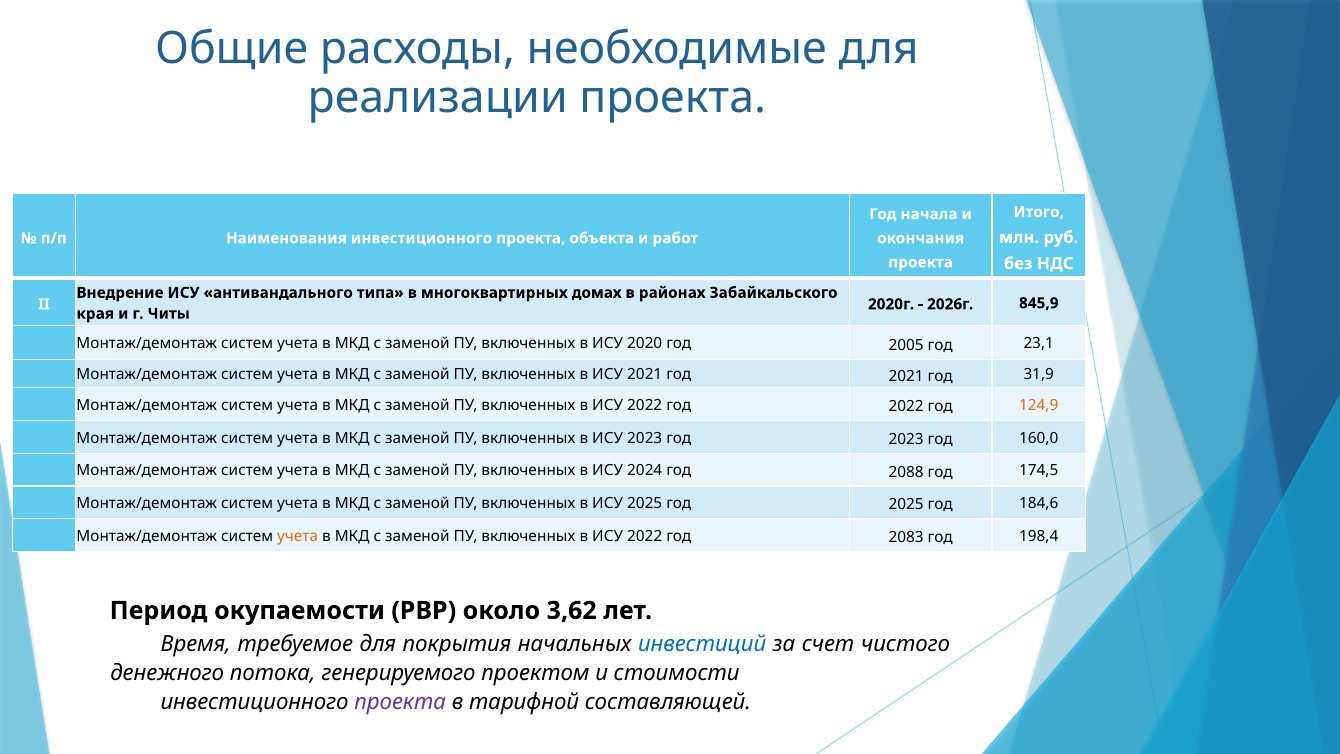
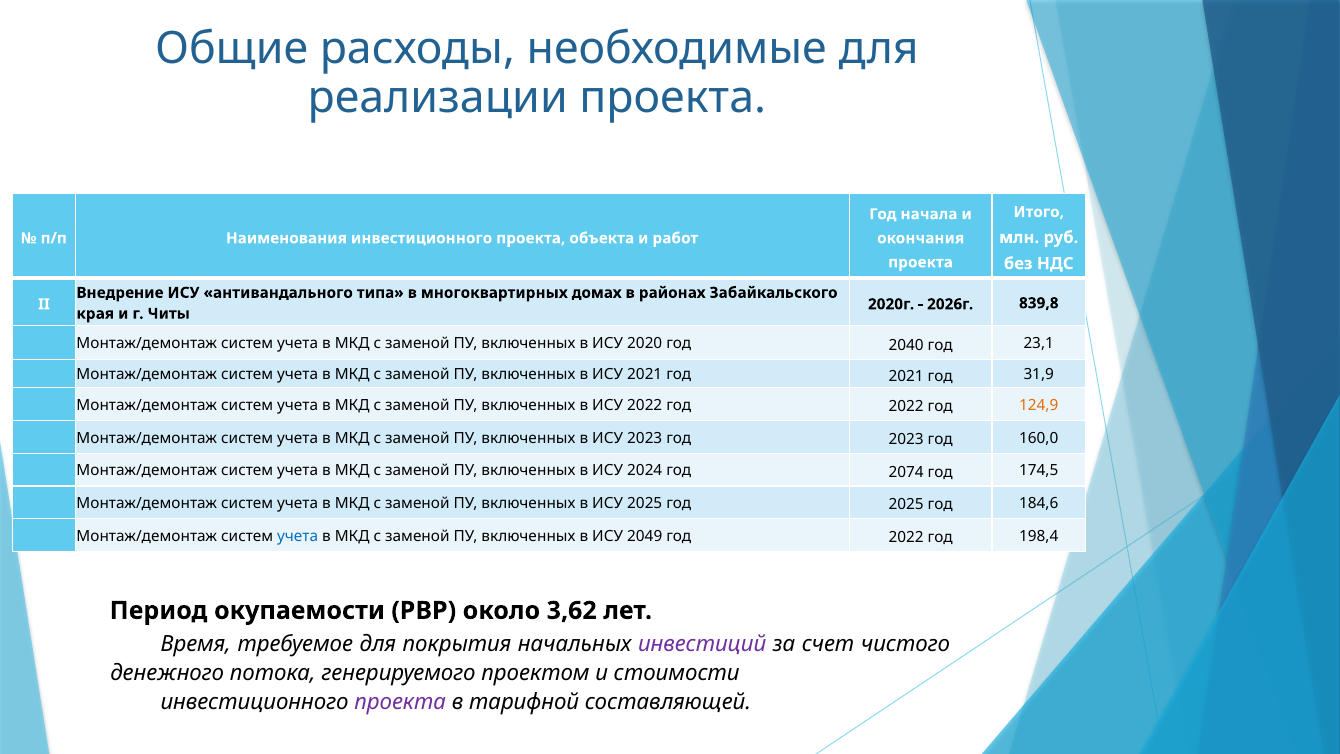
845,9: 845,9 -> 839,8
2005: 2005 -> 2040
2088: 2088 -> 2074
учета at (298, 536) colour: orange -> blue
2022 at (645, 536): 2022 -> 2049
2083 at (906, 537): 2083 -> 2022
инвестиций colour: blue -> purple
